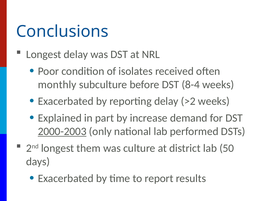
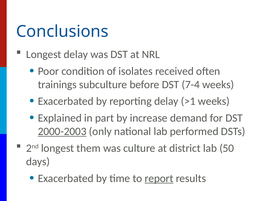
monthly: monthly -> trainings
8-4: 8-4 -> 7-4
>2: >2 -> >1
report underline: none -> present
